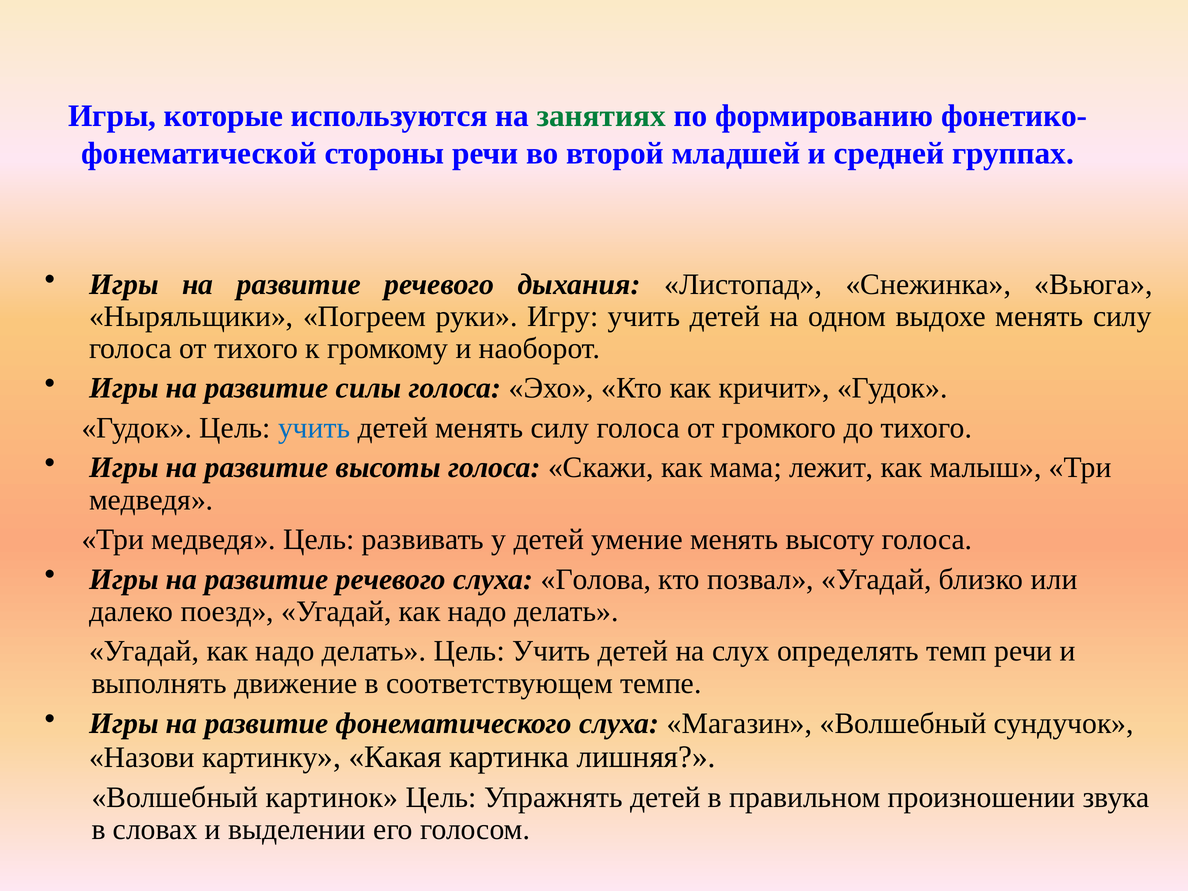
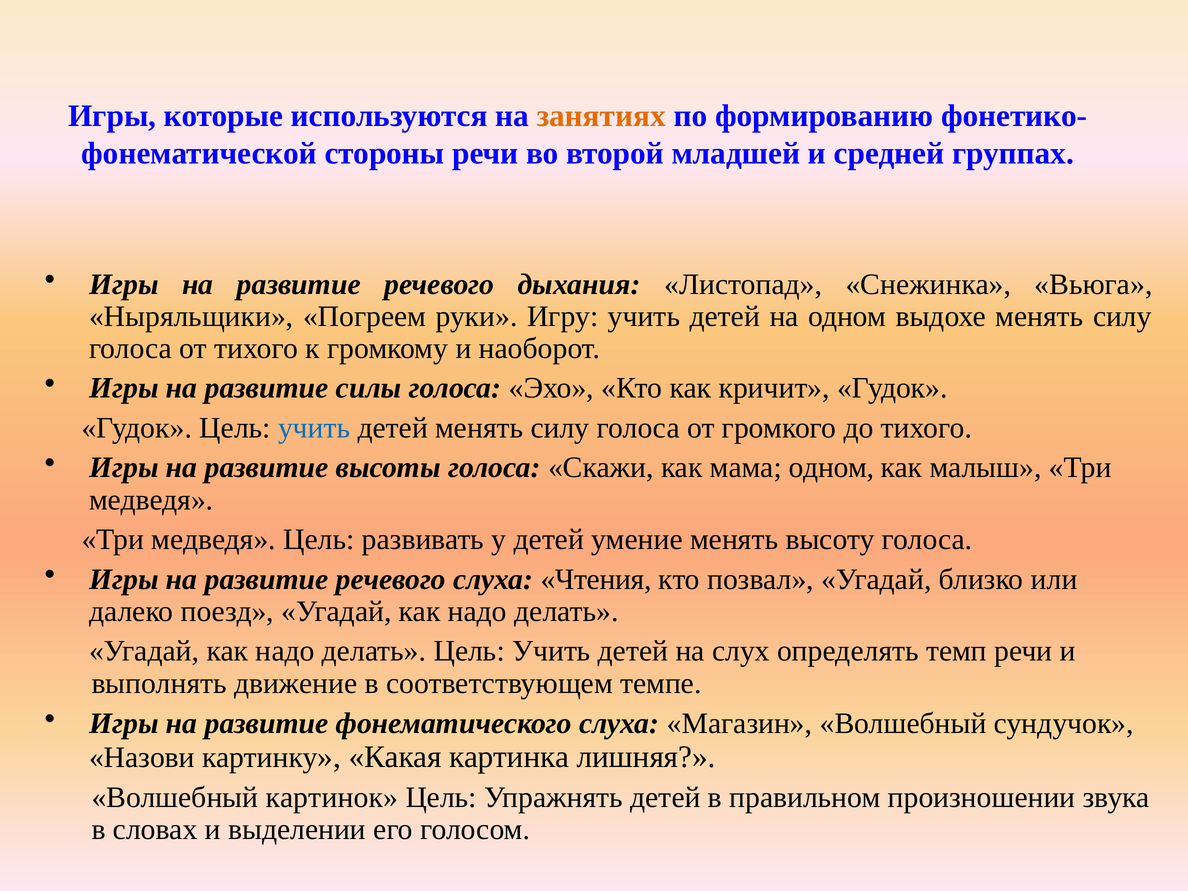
занятиях colour: green -> orange
мама лежит: лежит -> одном
Голова: Голова -> Чтения
